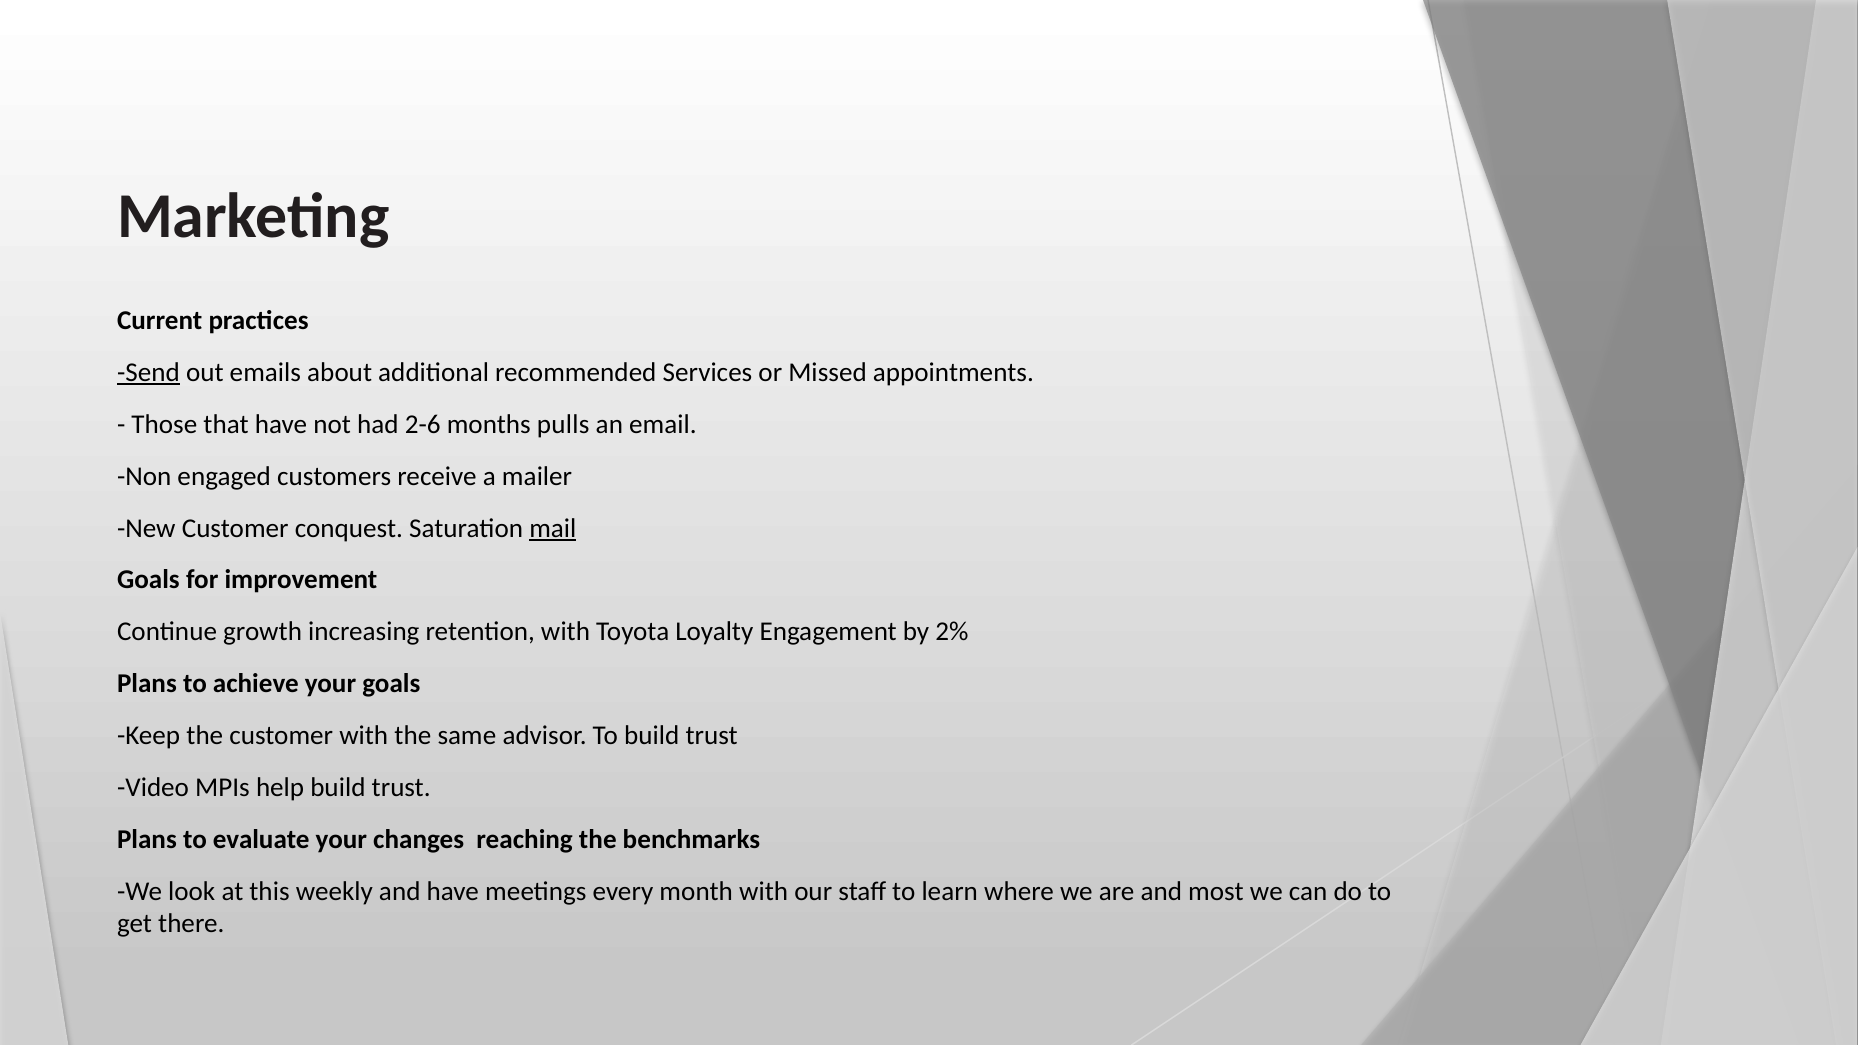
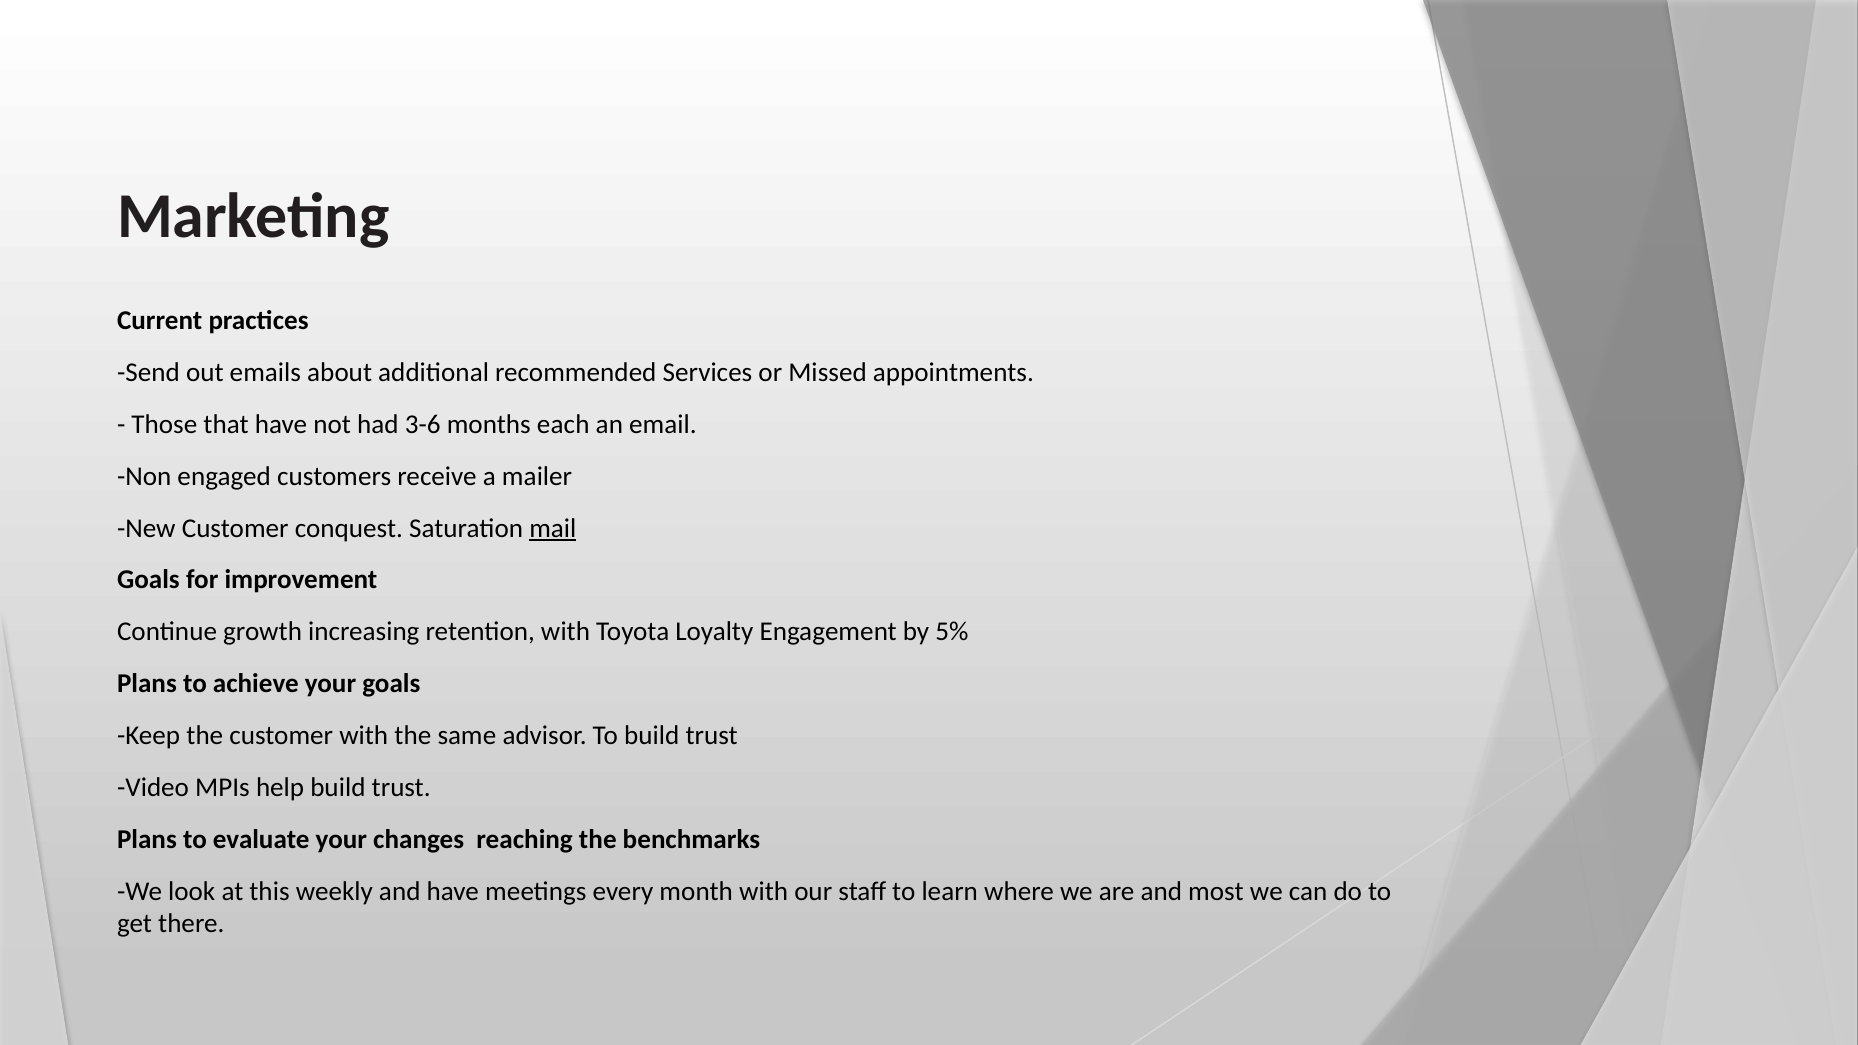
Send underline: present -> none
2-6: 2-6 -> 3-6
pulls: pulls -> each
2%: 2% -> 5%
